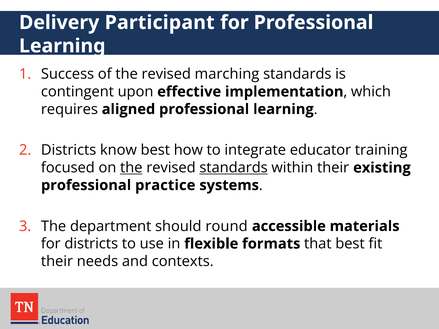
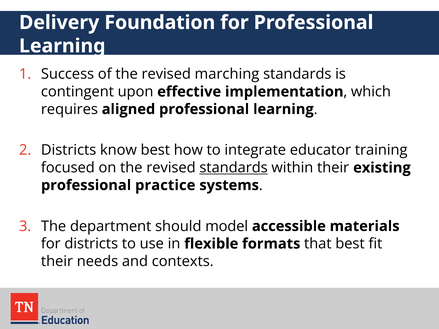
Participant: Participant -> Foundation
the at (131, 168) underline: present -> none
round: round -> model
